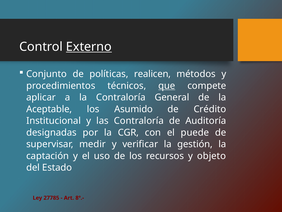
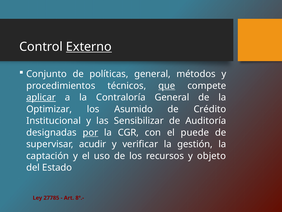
políticas realicen: realicen -> general
aplicar underline: none -> present
Aceptable: Aceptable -> Optimizar
las Contraloría: Contraloría -> Sensibilizar
por underline: none -> present
medir: medir -> acudir
